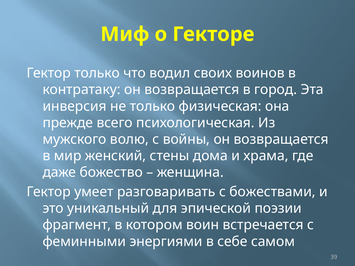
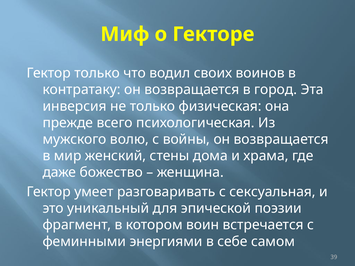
божествами: божествами -> сексуальная
